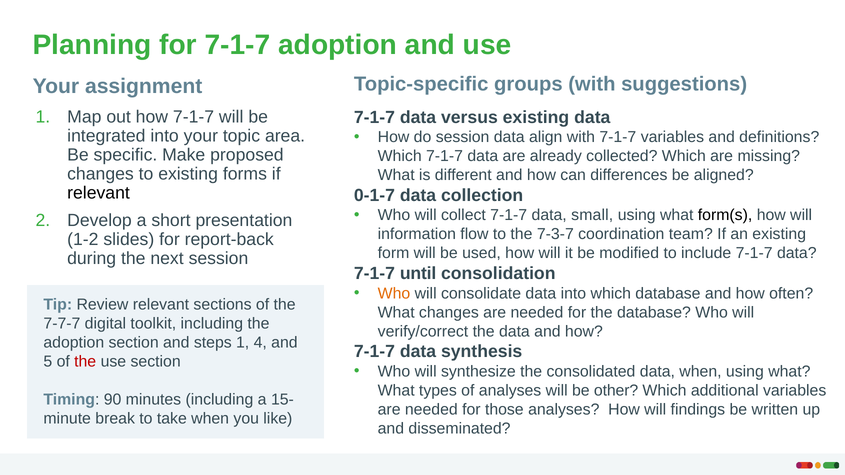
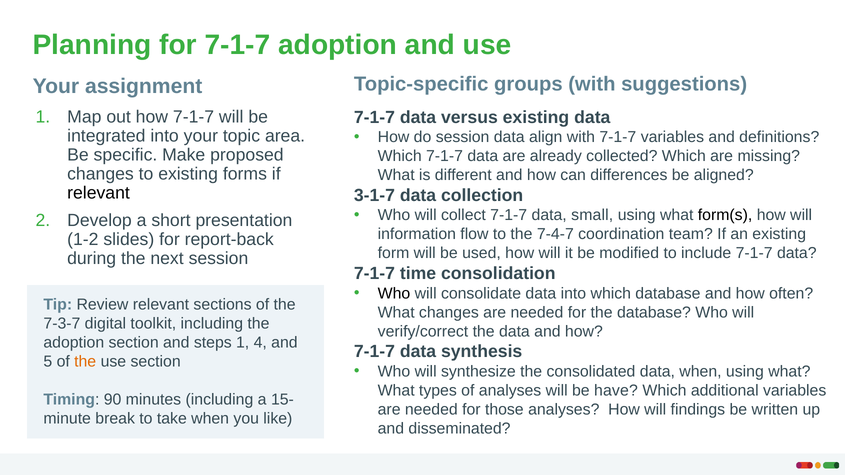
0-1-7: 0-1-7 -> 3-1-7
7-3-7: 7-3-7 -> 7-4-7
until: until -> time
Who at (394, 294) colour: orange -> black
7-7-7: 7-7-7 -> 7-3-7
the at (85, 362) colour: red -> orange
other: other -> have
